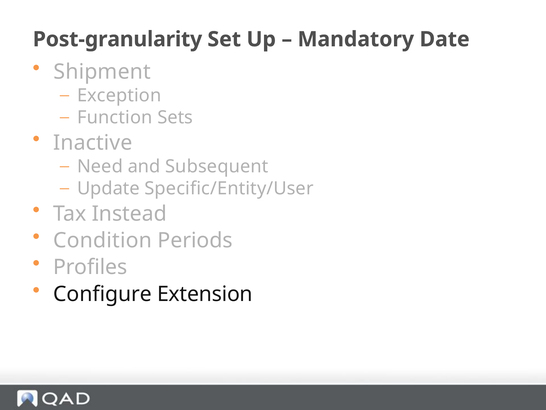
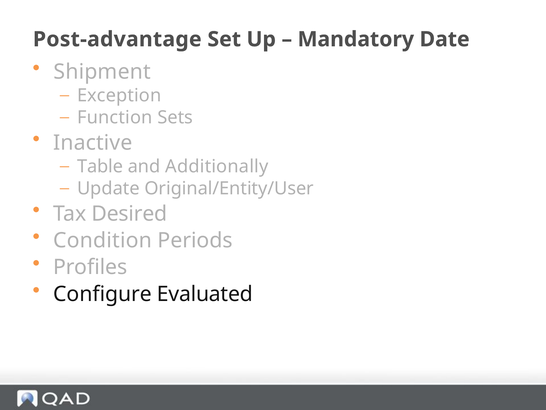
Post-granularity: Post-granularity -> Post-advantage
Need: Need -> Table
Subsequent: Subsequent -> Additionally
Specific/Entity/User: Specific/Entity/User -> Original/Entity/User
Instead: Instead -> Desired
Extension: Extension -> Evaluated
